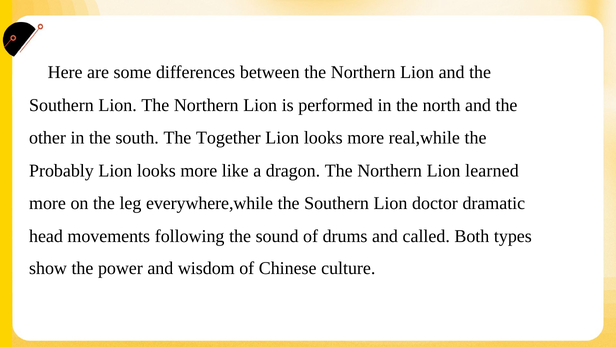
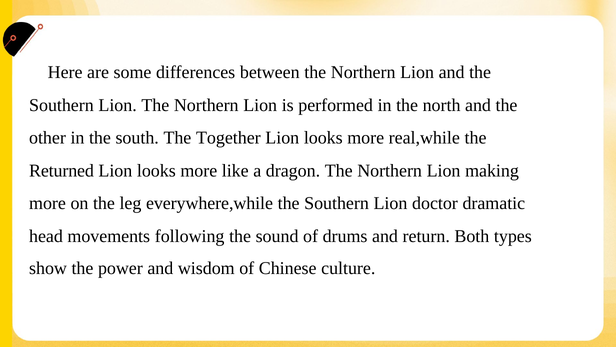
Probably: Probably -> Returned
learned: learned -> making
called: called -> return
